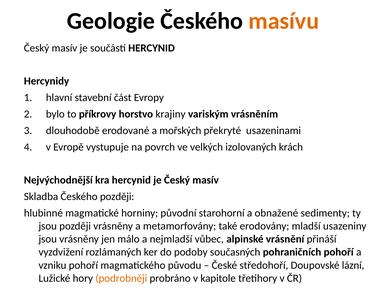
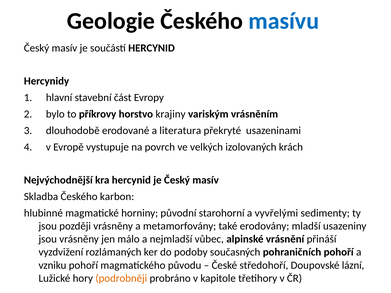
masívu colour: orange -> blue
mořských: mořských -> literatura
Českého později: později -> karbon
obnažené: obnažené -> vyvřelými
